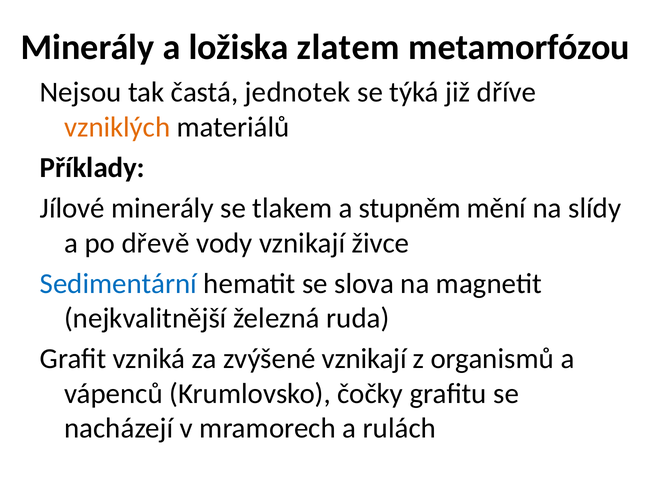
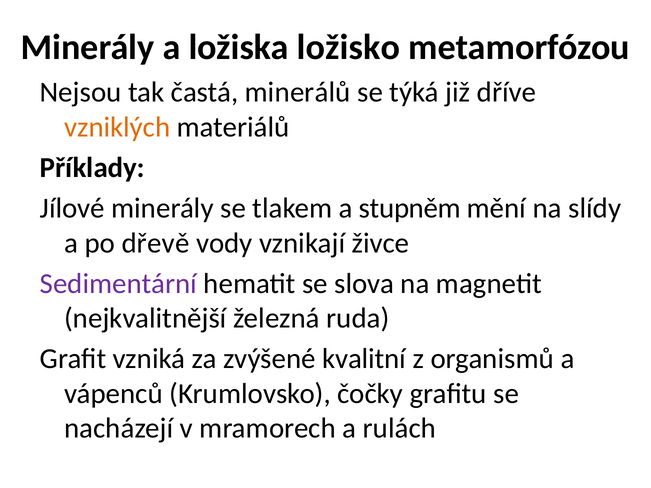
zlatem: zlatem -> ložisko
jednotek: jednotek -> minerálů
Sedimentární colour: blue -> purple
zvýšené vznikají: vznikají -> kvalitní
